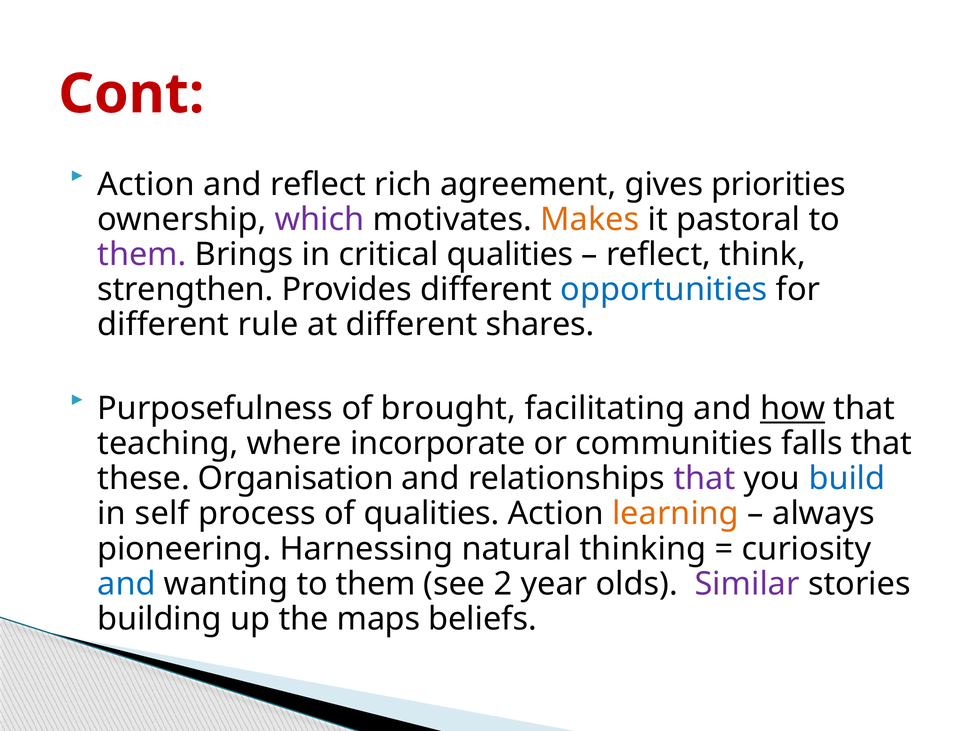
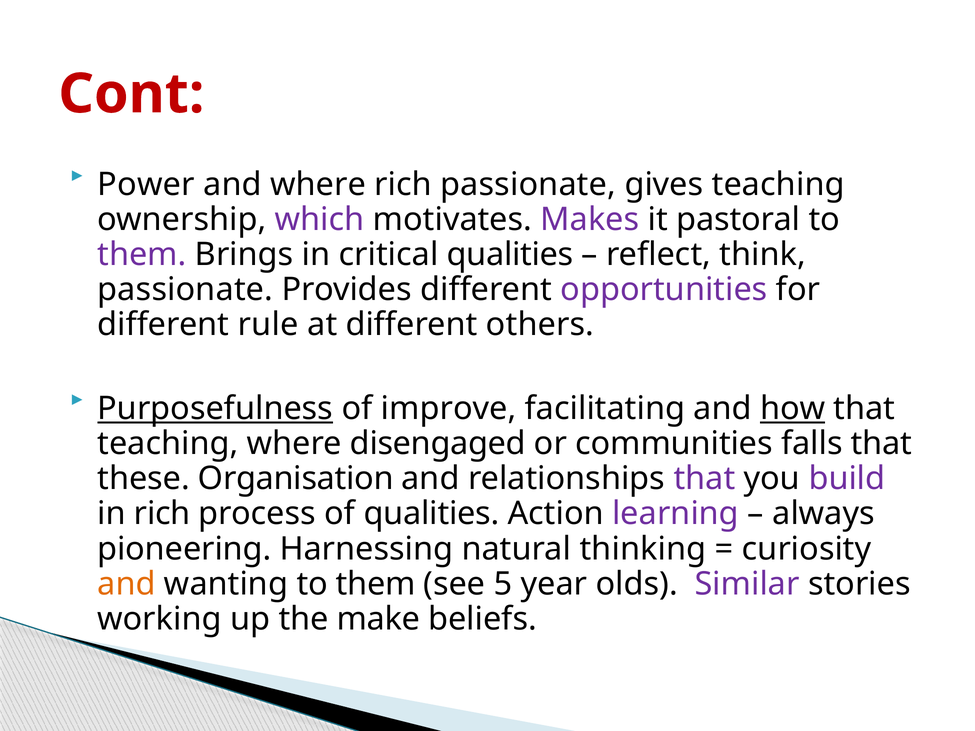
Action at (146, 185): Action -> Power
and reflect: reflect -> where
rich agreement: agreement -> passionate
gives priorities: priorities -> teaching
Makes colour: orange -> purple
strengthen at (185, 290): strengthen -> passionate
opportunities colour: blue -> purple
shares: shares -> others
Purposefulness underline: none -> present
brought: brought -> improve
incorporate: incorporate -> disengaged
build colour: blue -> purple
in self: self -> rich
learning colour: orange -> purple
and at (126, 584) colour: blue -> orange
2: 2 -> 5
building: building -> working
maps: maps -> make
